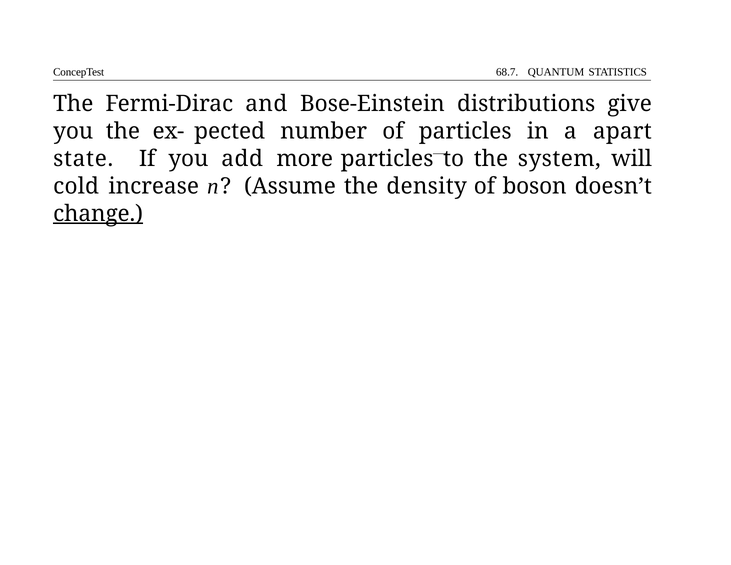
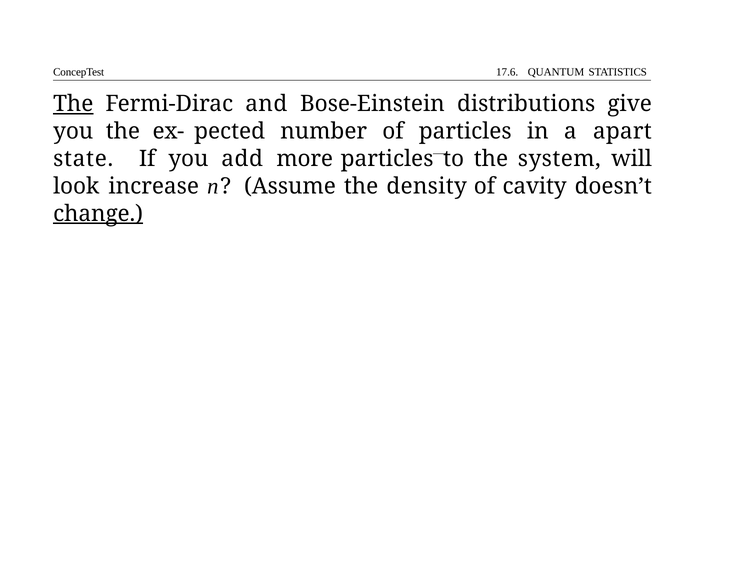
68.7: 68.7 -> 17.6
The at (73, 104) underline: none -> present
cold: cold -> look
boson: boson -> cavity
